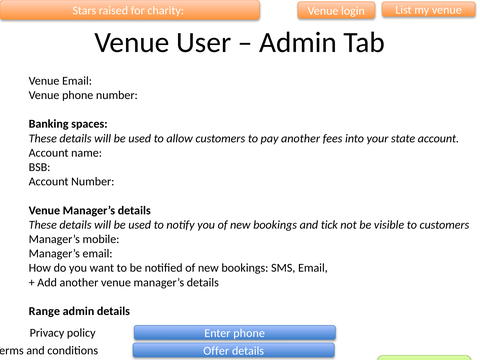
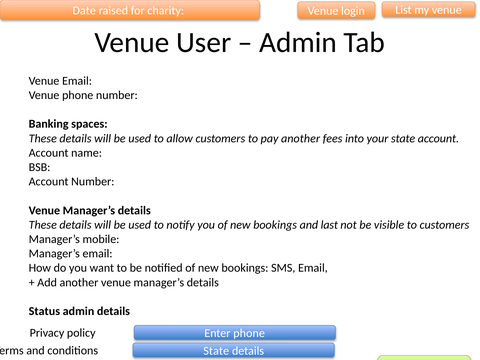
Stars: Stars -> Date
tick: tick -> last
Range: Range -> Status
Offer at (216, 351): Offer -> State
